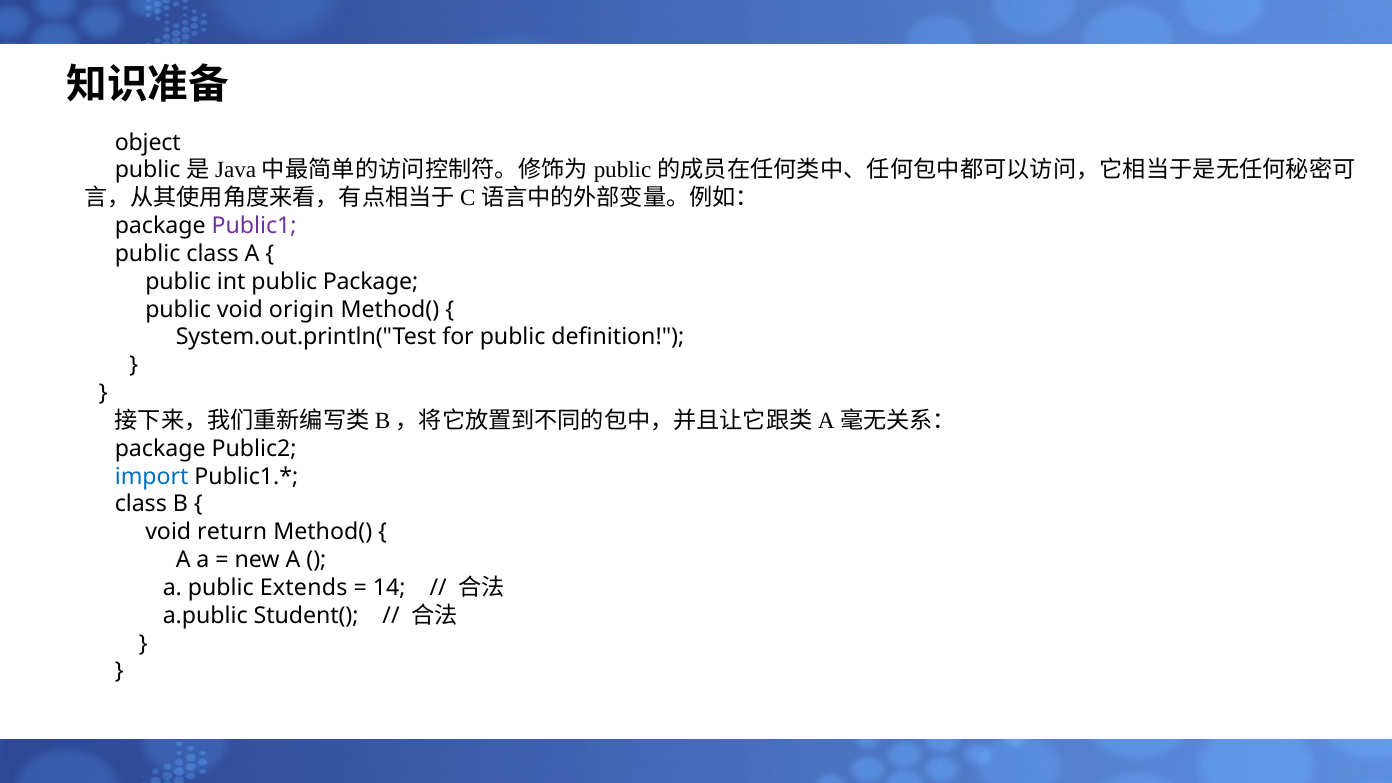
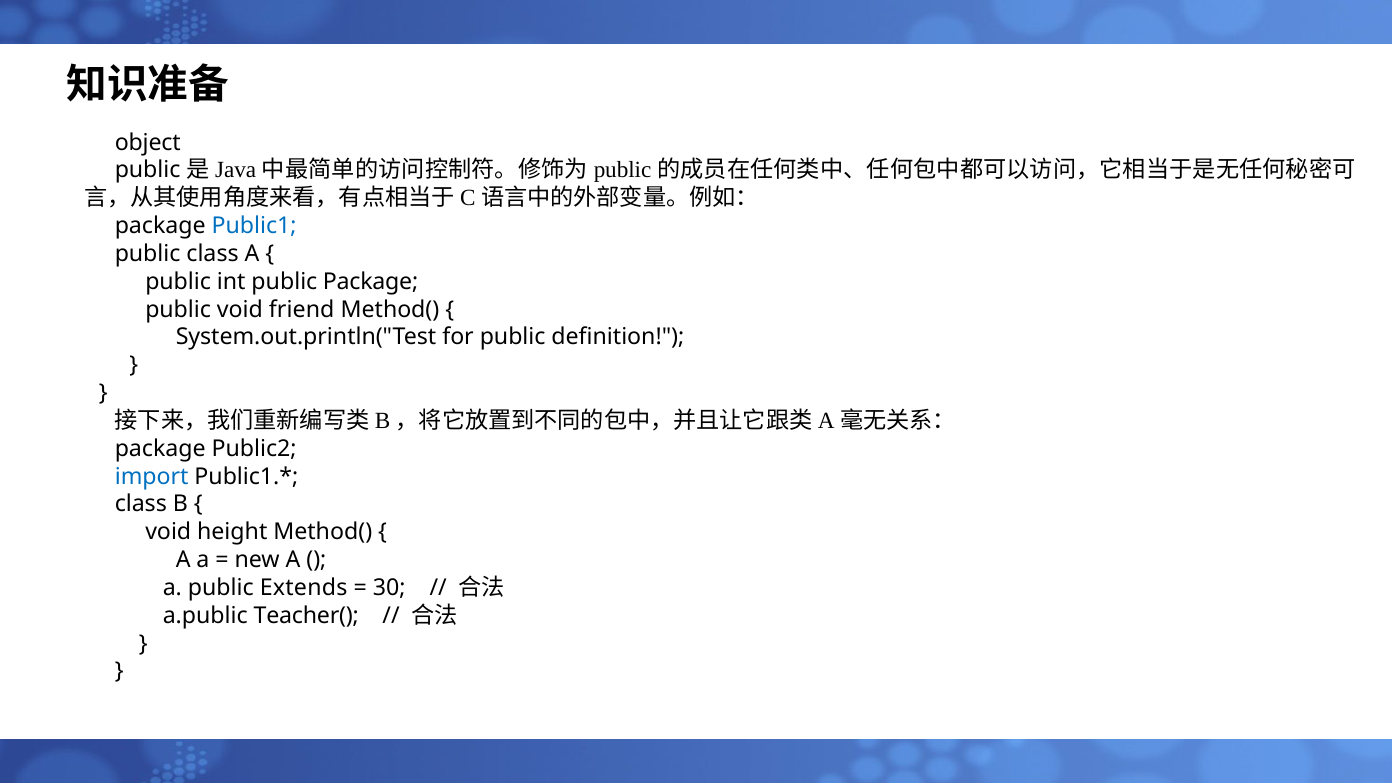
Public1 colour: purple -> blue
origin: origin -> friend
return: return -> height
14: 14 -> 30
Student(: Student( -> Teacher(
